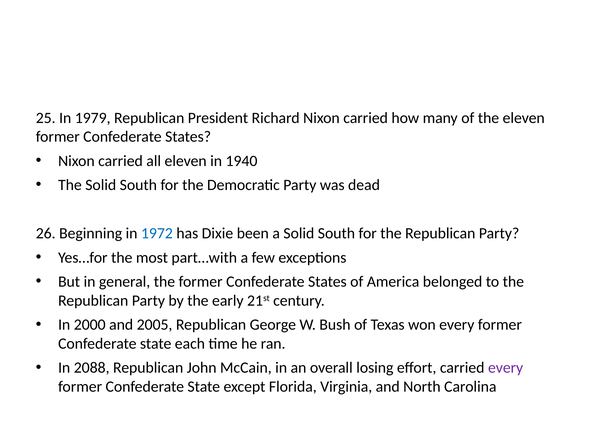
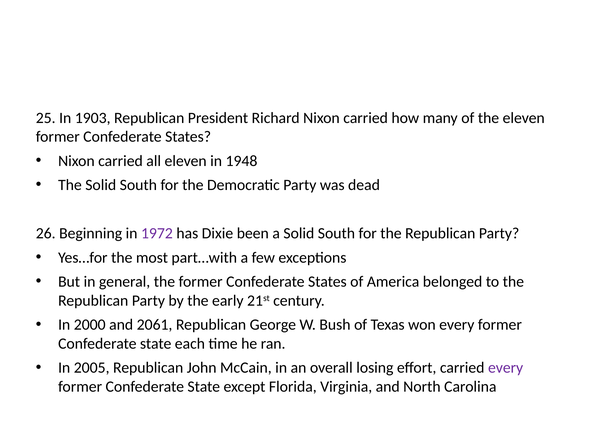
1979: 1979 -> 1903
1940: 1940 -> 1948
1972 colour: blue -> purple
2005: 2005 -> 2061
2088: 2088 -> 2005
